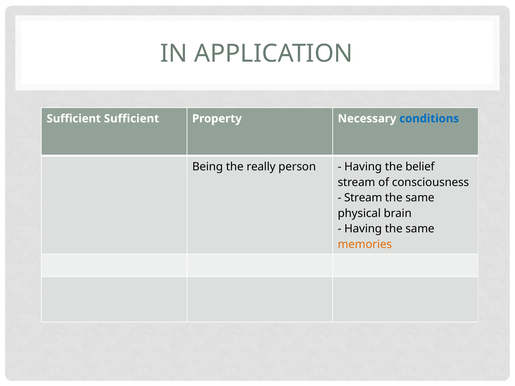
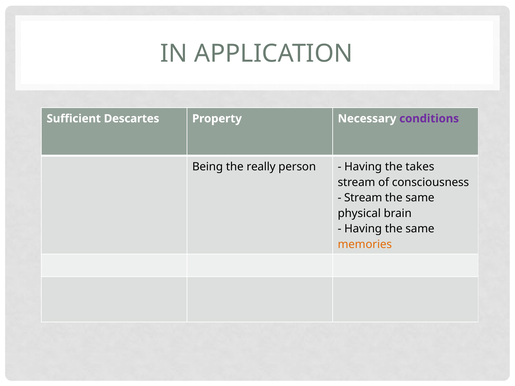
Sufficient Sufficient: Sufficient -> Descartes
conditions colour: blue -> purple
belief: belief -> takes
